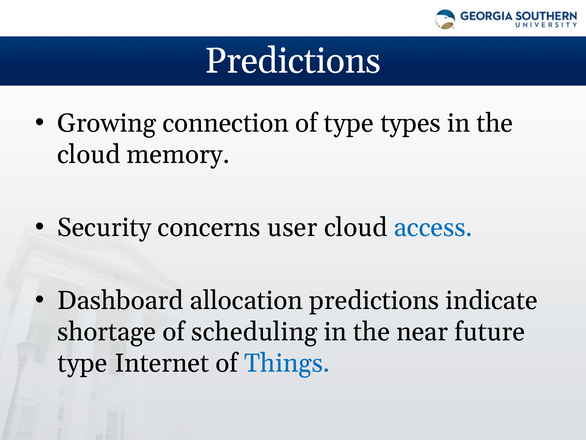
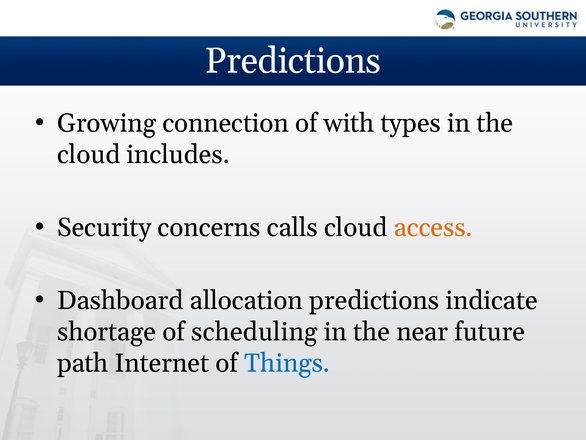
of type: type -> with
memory: memory -> includes
user: user -> calls
access colour: blue -> orange
type at (83, 363): type -> path
